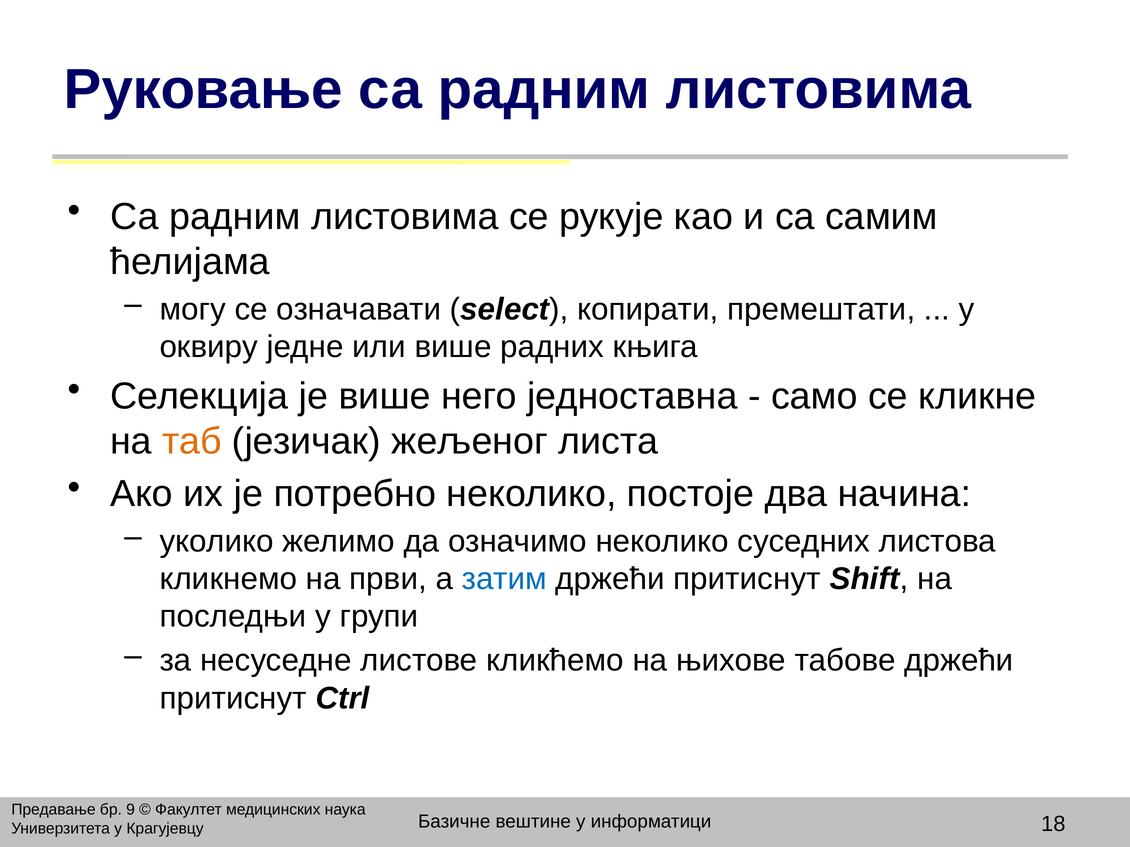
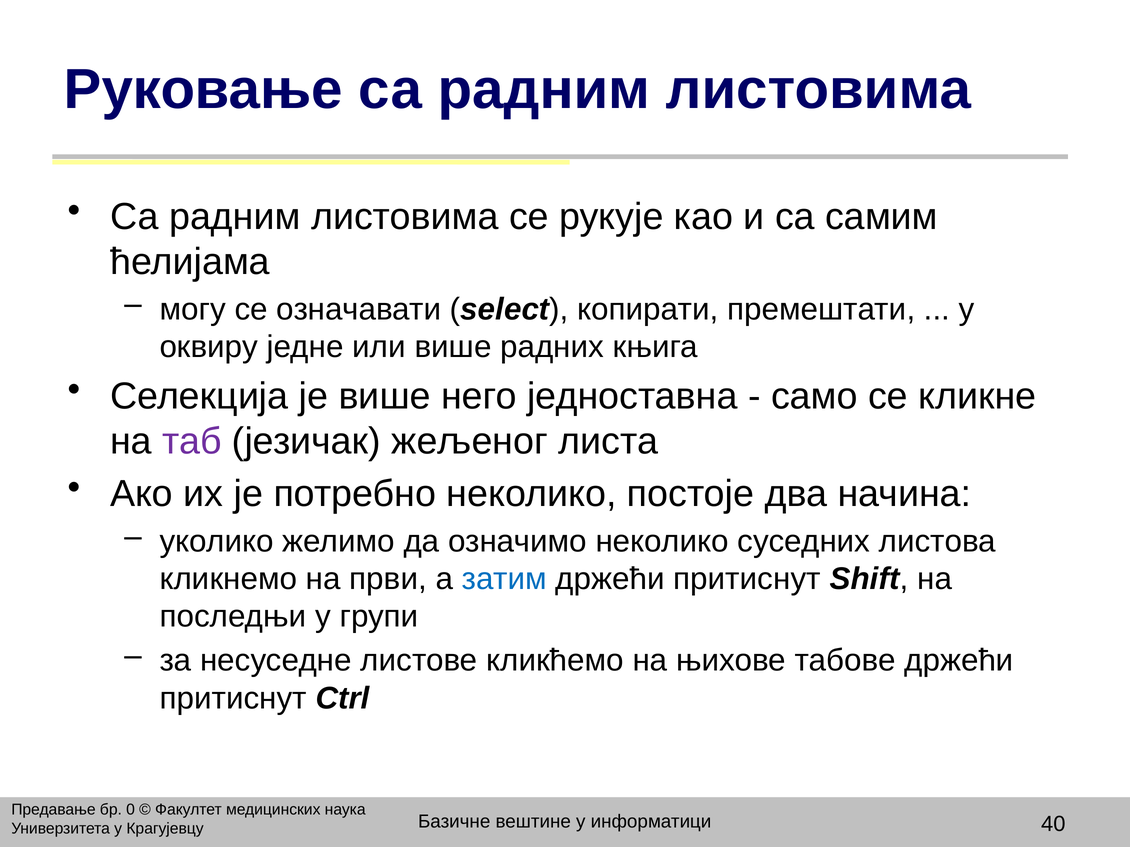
таб colour: orange -> purple
9: 9 -> 0
18: 18 -> 40
